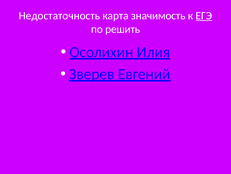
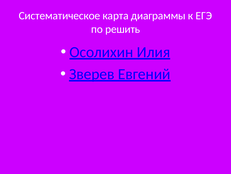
Недостаточность: Недостаточность -> Систематическое
значимость: значимость -> диаграммы
ЕГЭ underline: present -> none
